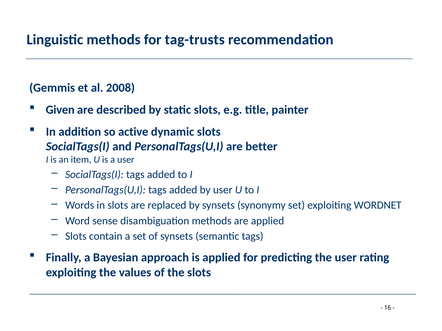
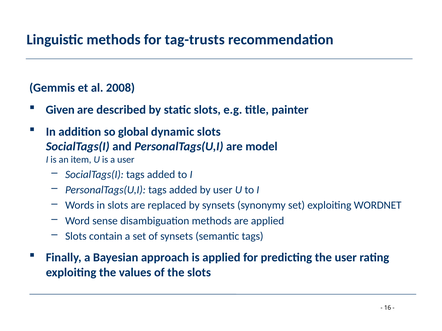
active: active -> global
better: better -> model
